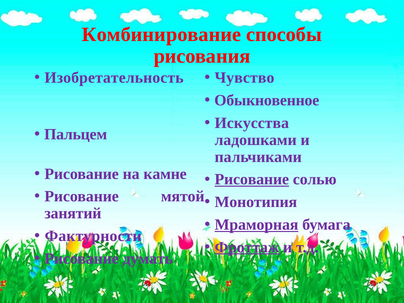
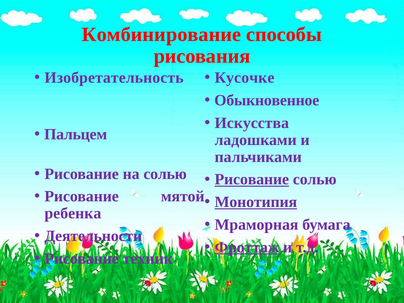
Чувство: Чувство -> Кусочке
на камне: камне -> солью
Монотипия underline: none -> present
занятий: занятий -> ребенка
Мраморная underline: present -> none
Фактурности: Фактурности -> Деятельности
думать: думать -> техник
